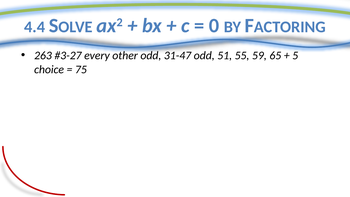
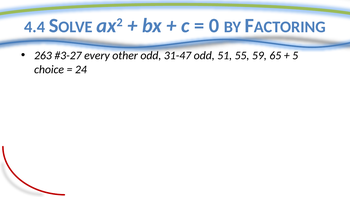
75: 75 -> 24
